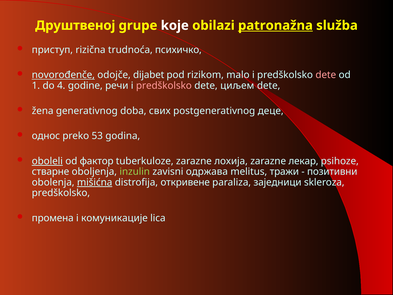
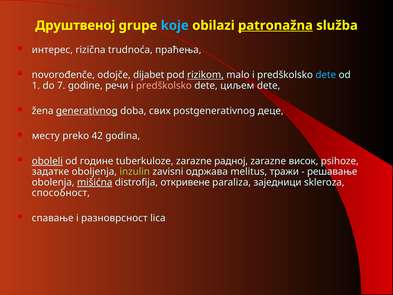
koјe colour: white -> light blue
приступ: приступ -> интерес
психичко: психичко -> праћења
novorođenče underline: present -> none
rizikom underline: none -> present
dete at (326, 75) colour: pink -> light blue
4: 4 -> 7
generativnog underline: none -> present
однос: однос -> месту
53: 53 -> 42
фактор: фактор -> године
лохија: лохија -> радној
лекар: лекар -> висок
стварне: стварне -> задатке
позитивни: позитивни -> решавање
predškolsko at (61, 193): predškolsko -> способност
промена: промена -> спавање
комуникације: комуникације -> разноврсност
